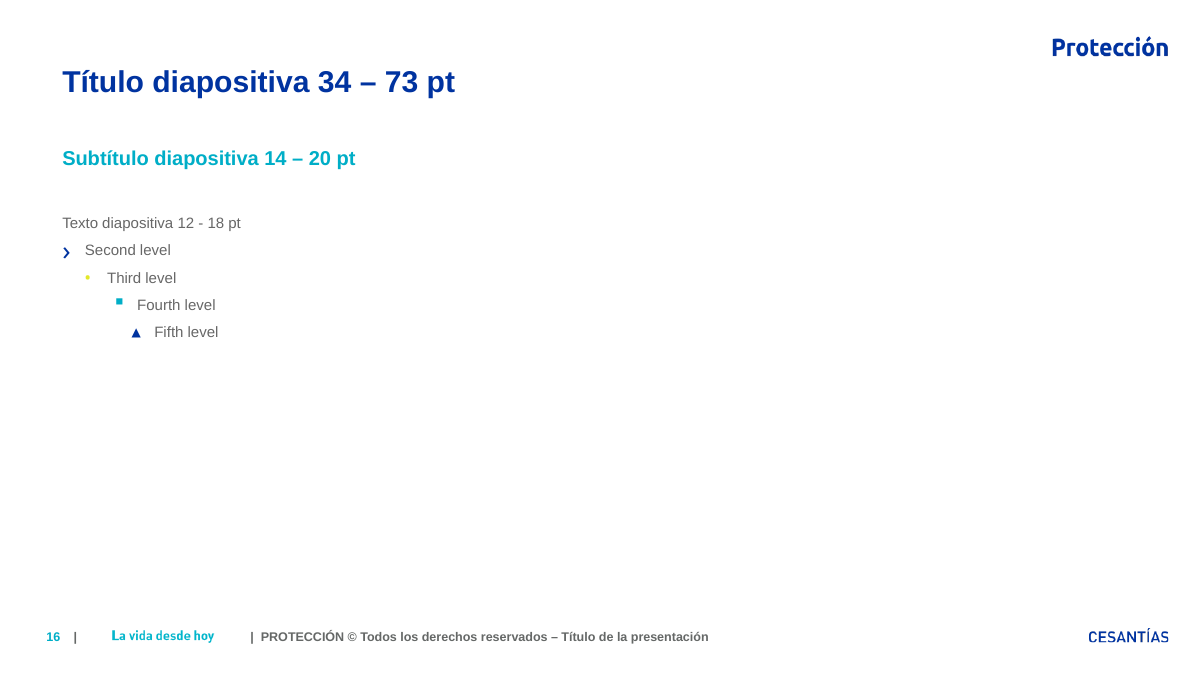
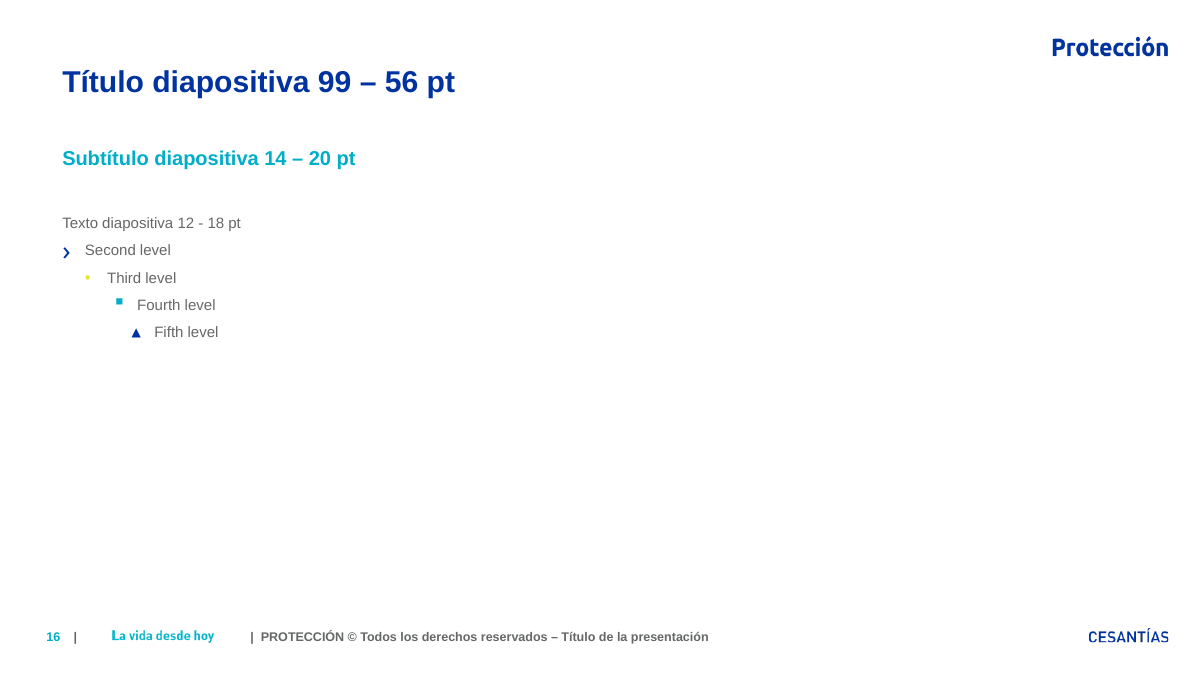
34: 34 -> 99
73: 73 -> 56
